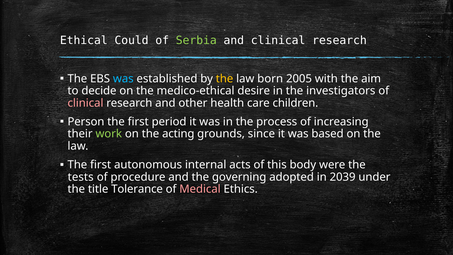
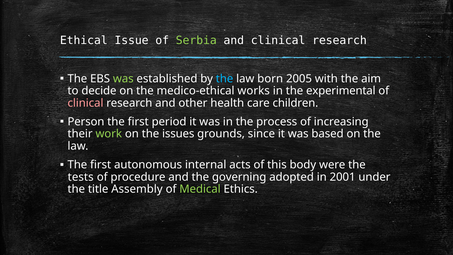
Could: Could -> Issue
was at (123, 79) colour: light blue -> light green
the at (225, 79) colour: yellow -> light blue
desire: desire -> works
investigators: investigators -> experimental
acting: acting -> issues
2039: 2039 -> 2001
Tolerance: Tolerance -> Assembly
Medical colour: pink -> light green
